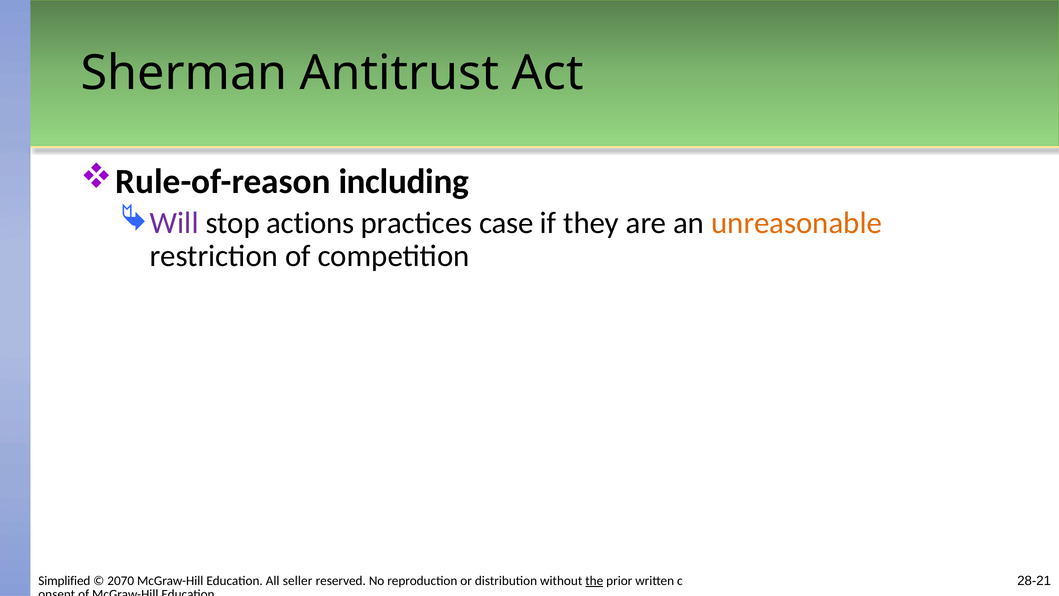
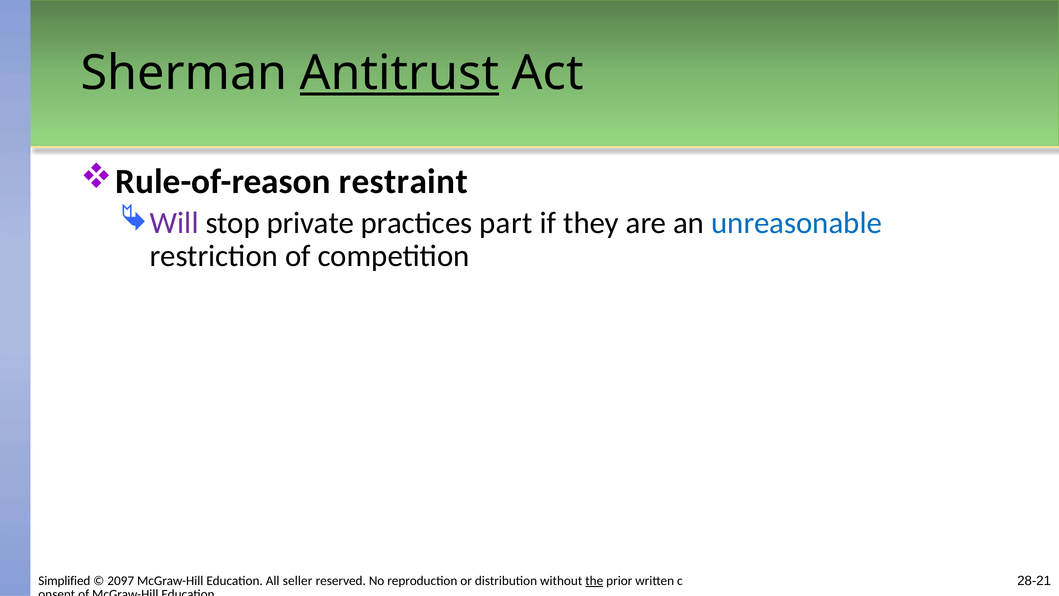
Antitrust underline: none -> present
including: including -> restraint
actions: actions -> private
case: case -> part
unreasonable colour: orange -> blue
2070: 2070 -> 2097
